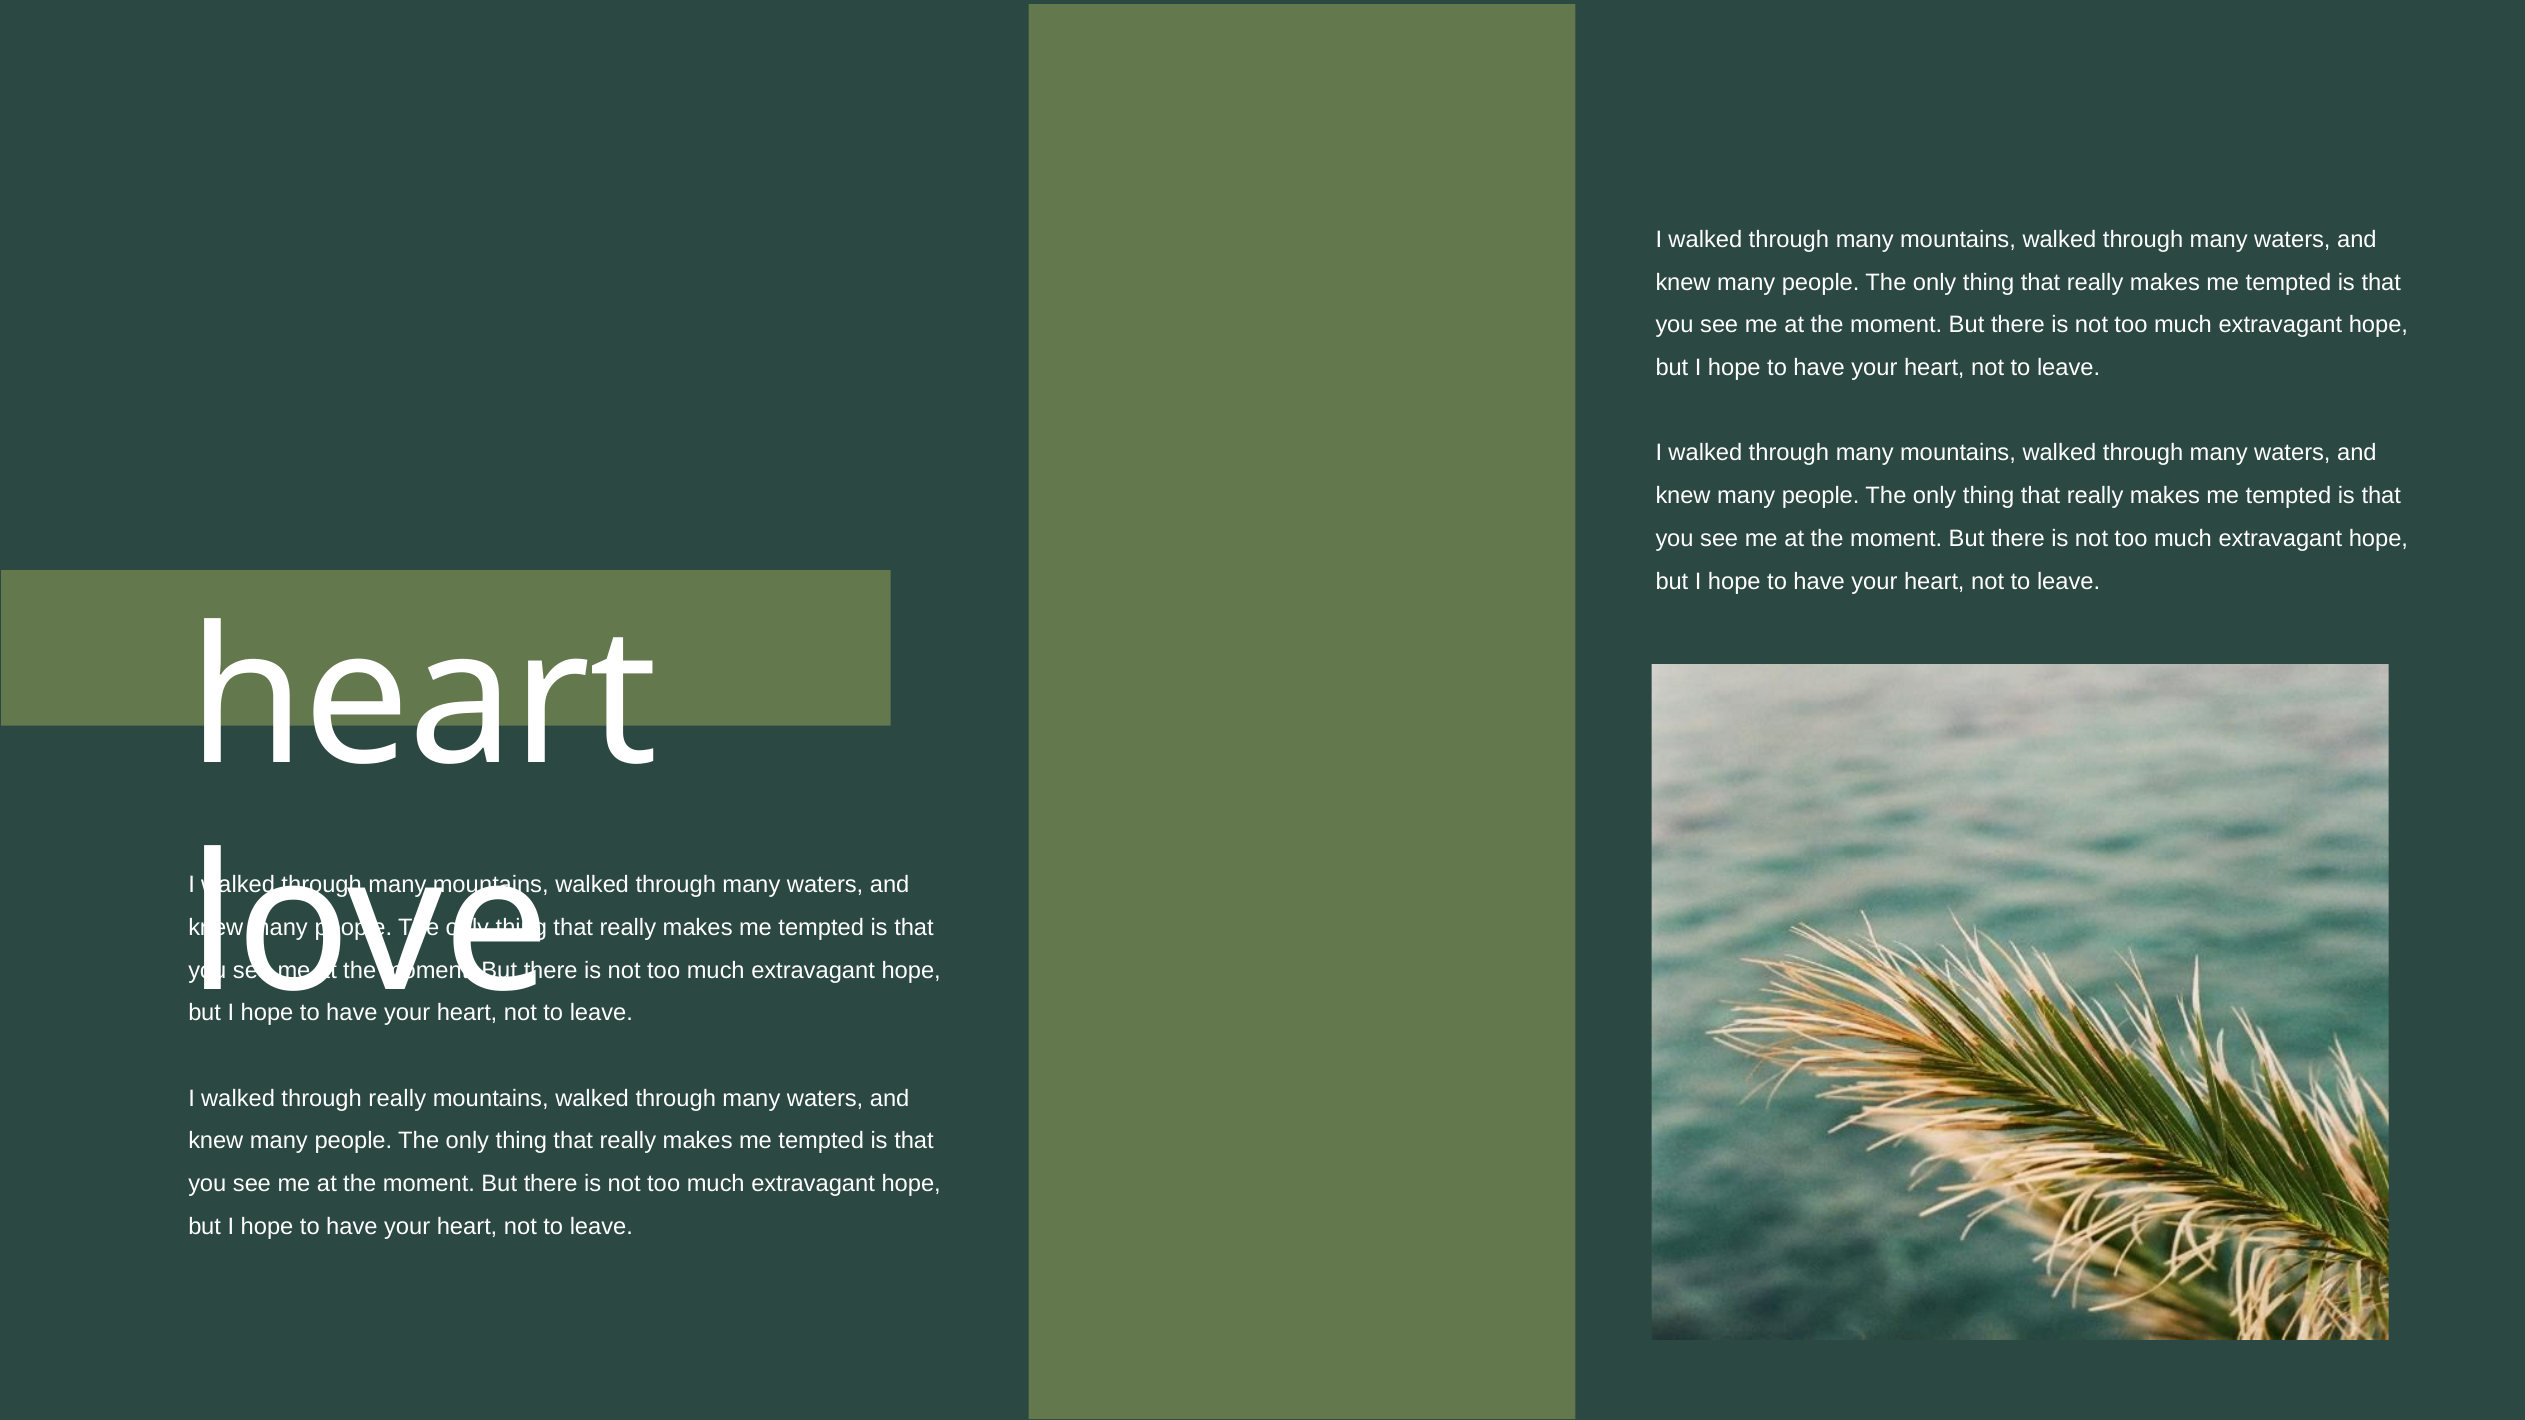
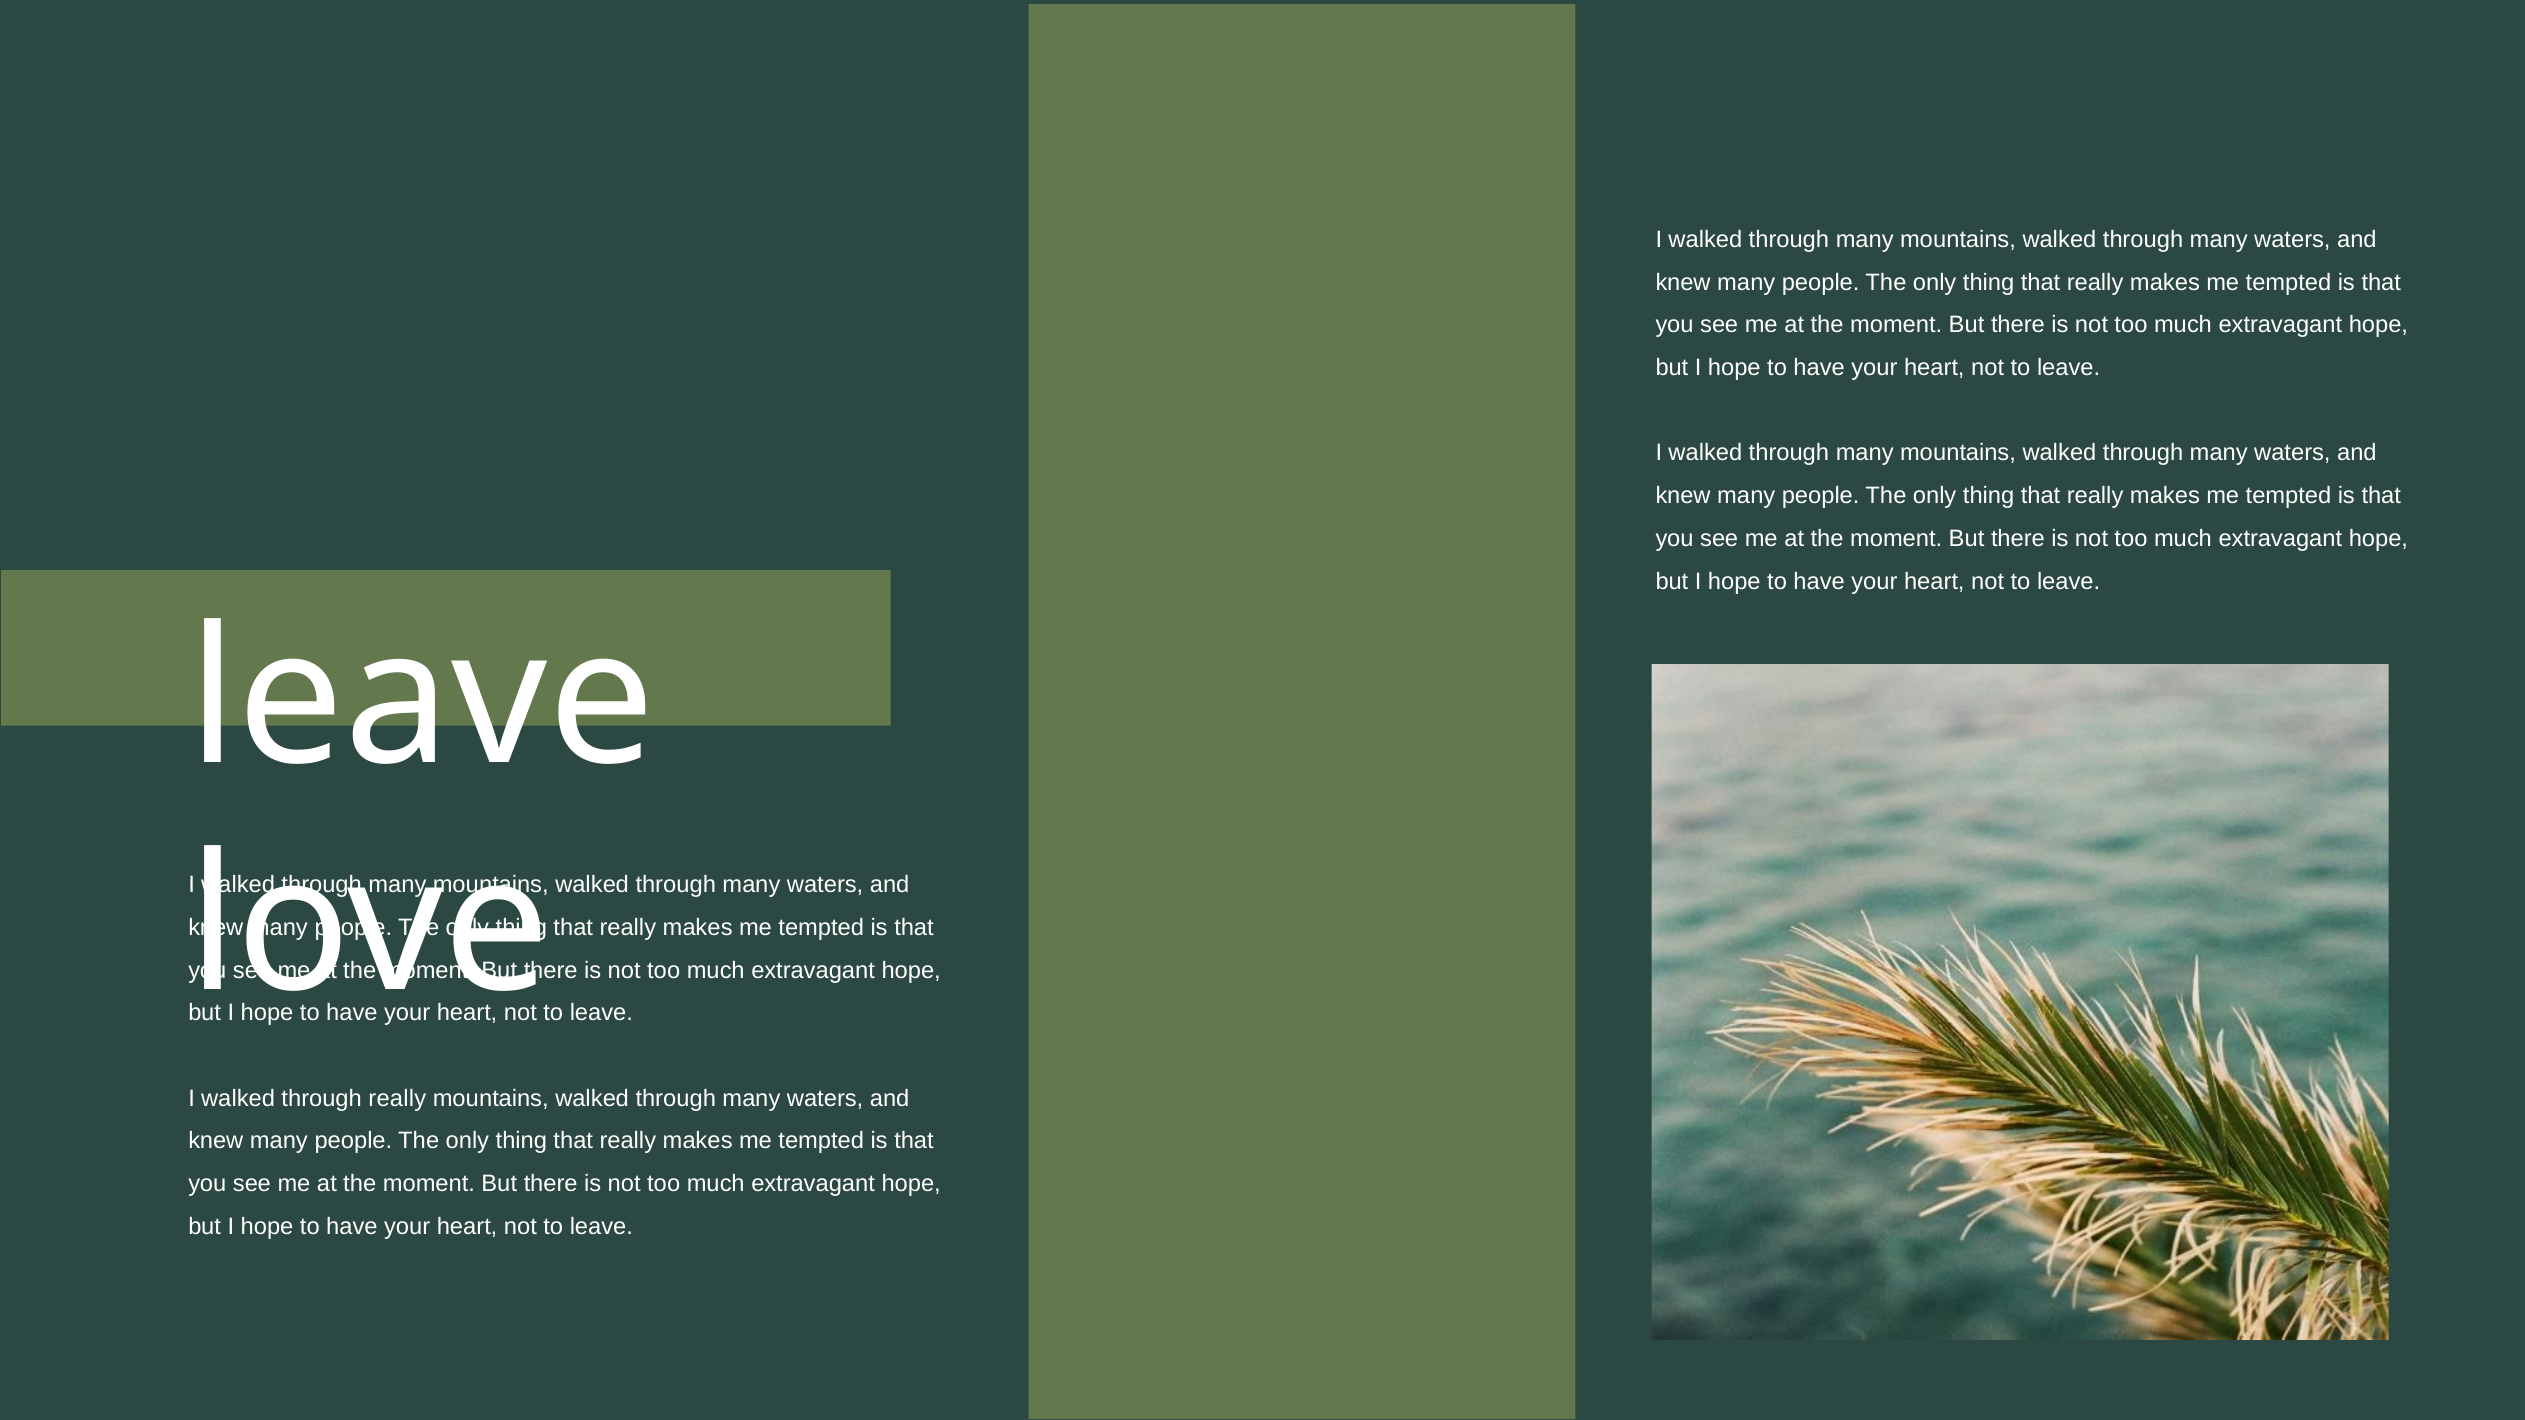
heart at (423, 700): heart -> leave
